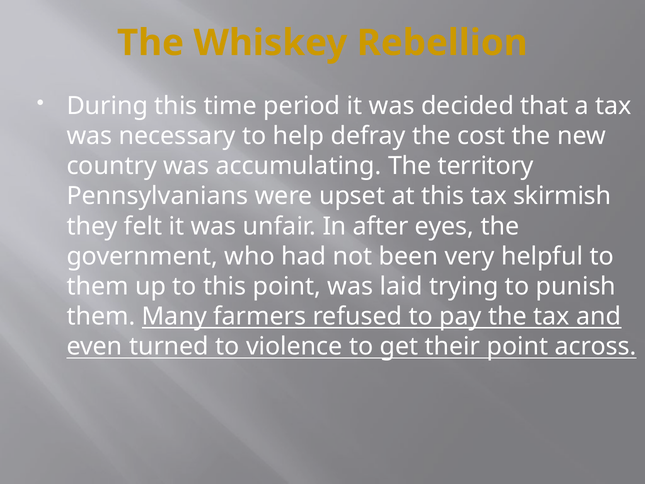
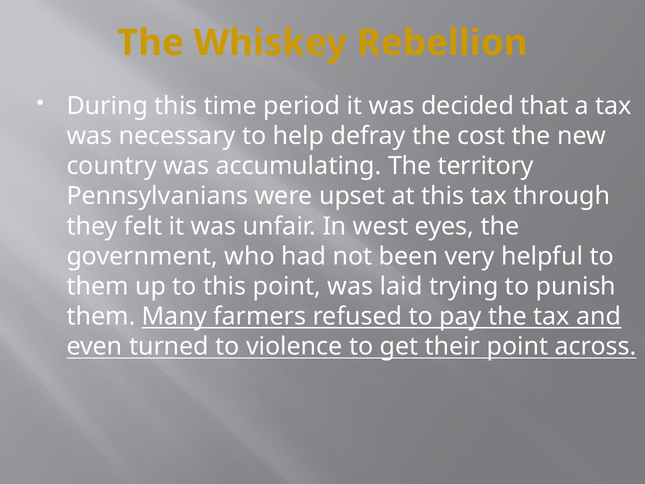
skirmish: skirmish -> through
after: after -> west
